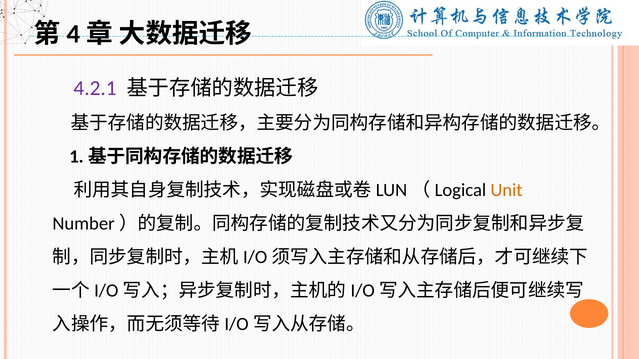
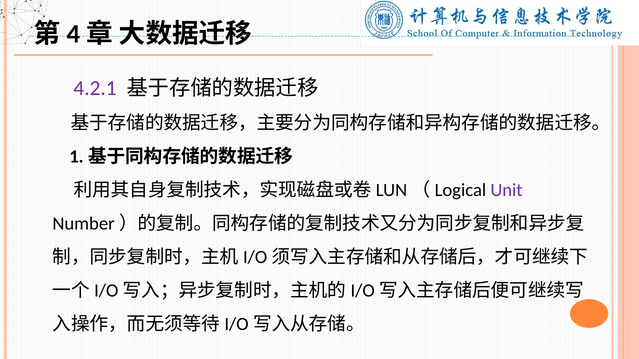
Unit colour: orange -> purple
